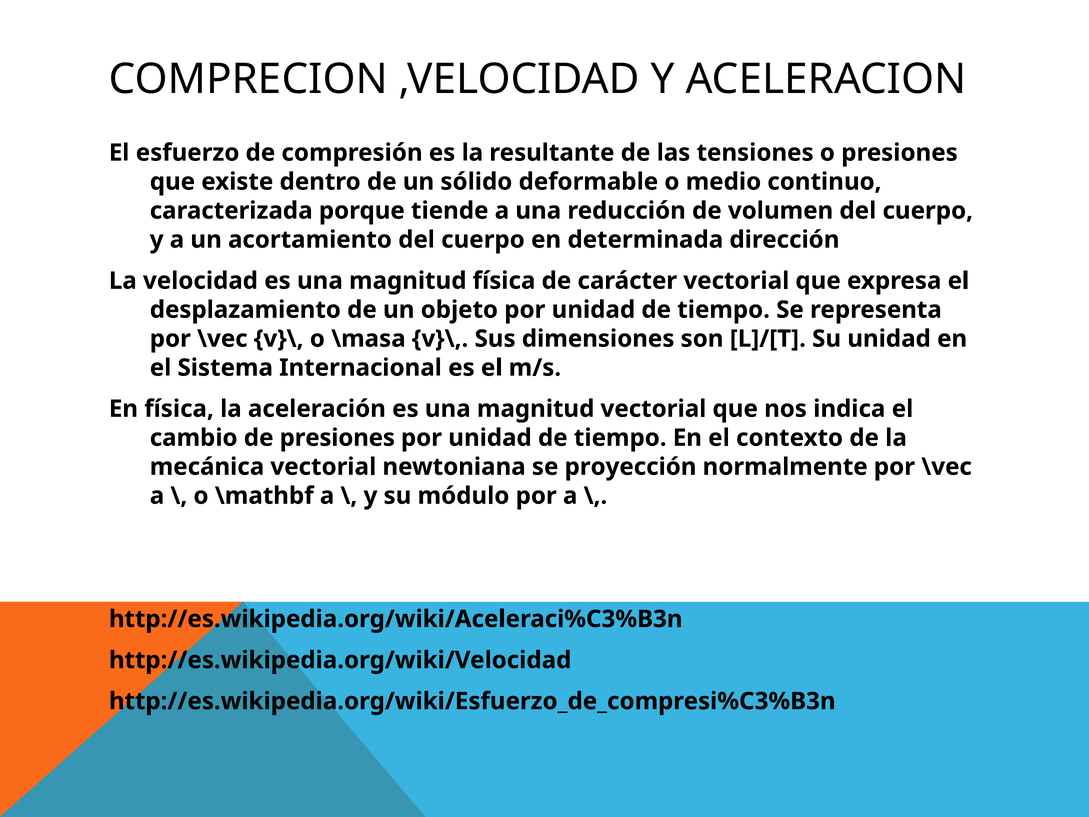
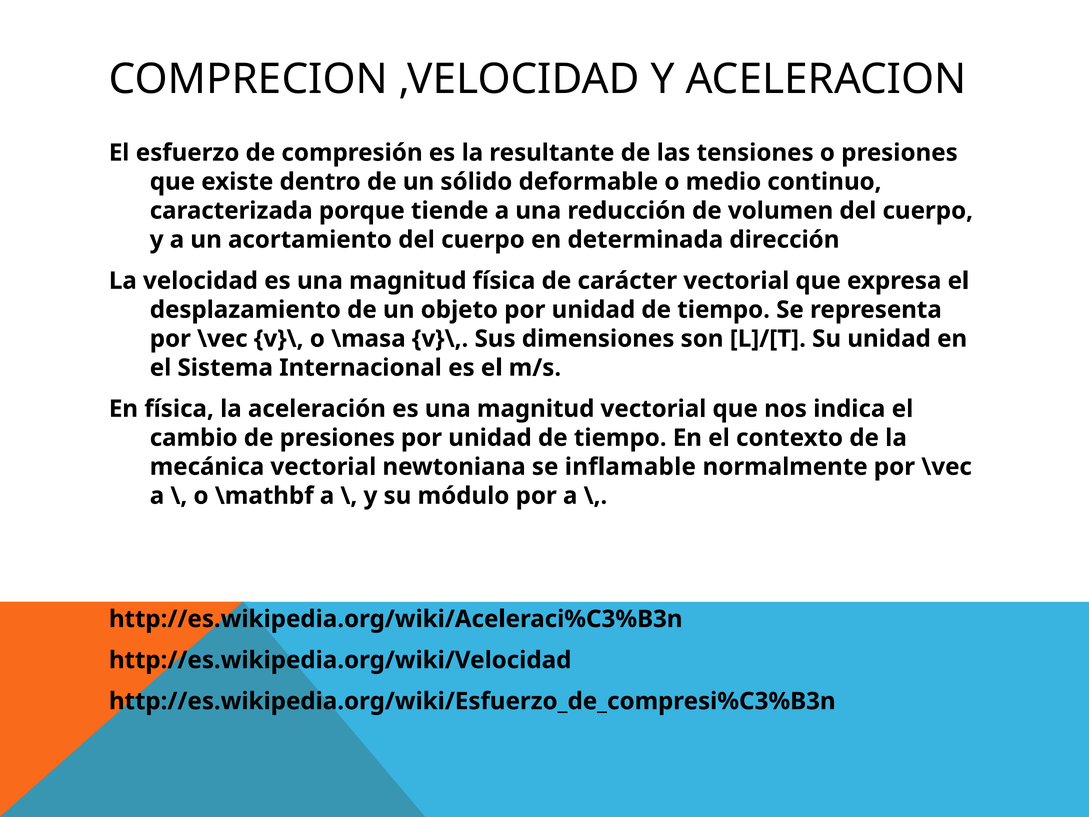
proyección: proyección -> inflamable
